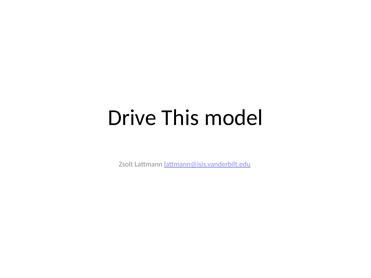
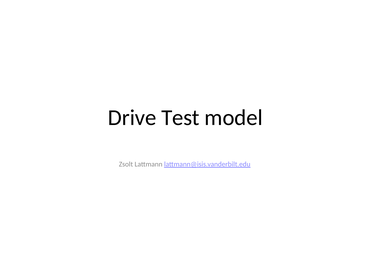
This: This -> Test
